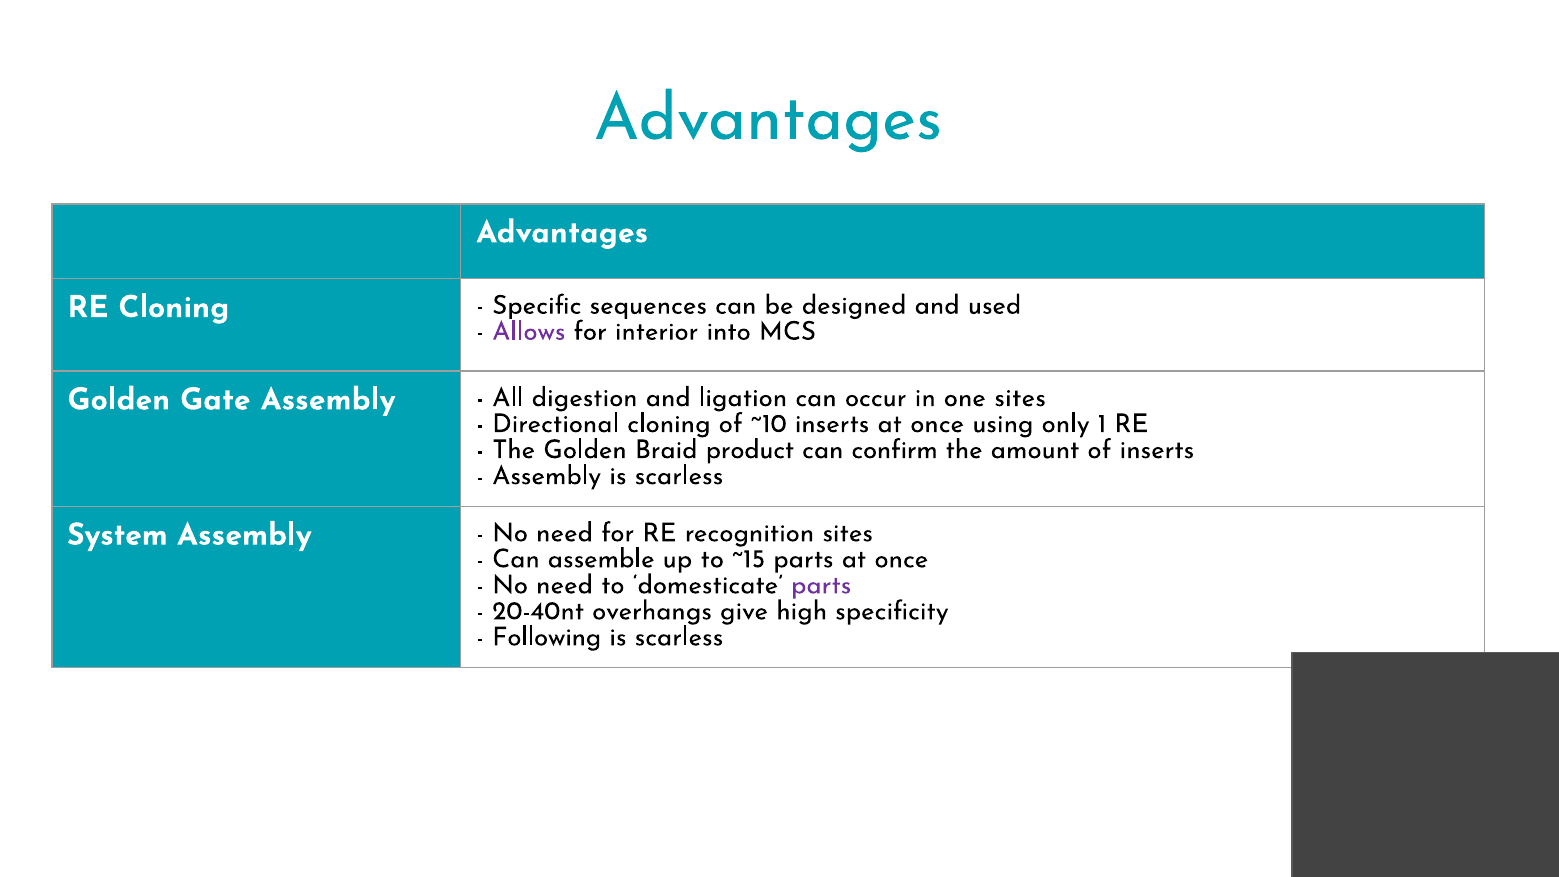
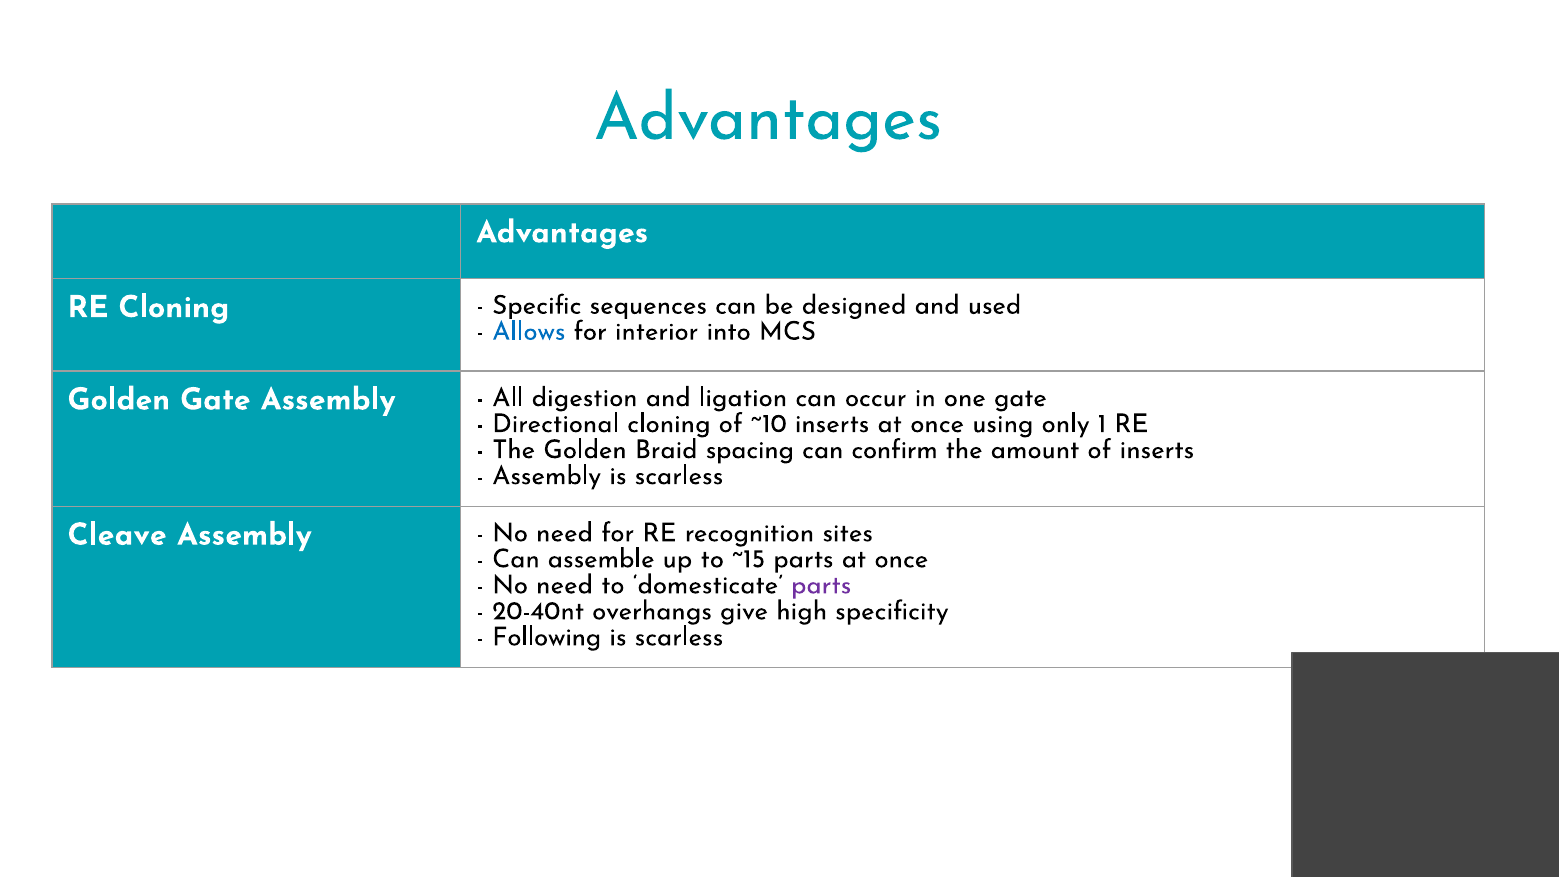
Allows colour: purple -> blue
one sites: sites -> gate
product: product -> spacing
System: System -> Cleave
